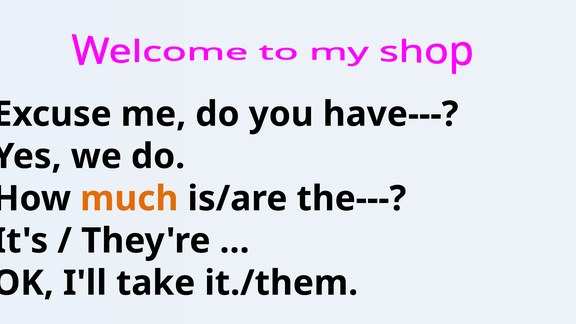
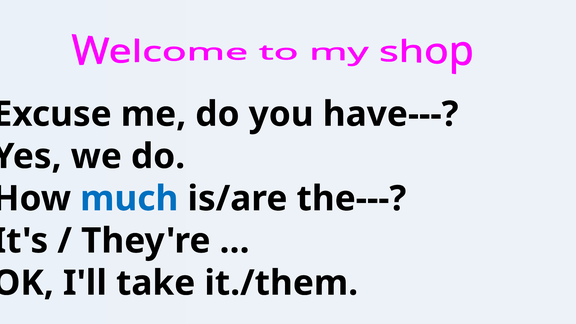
much colour: orange -> blue
